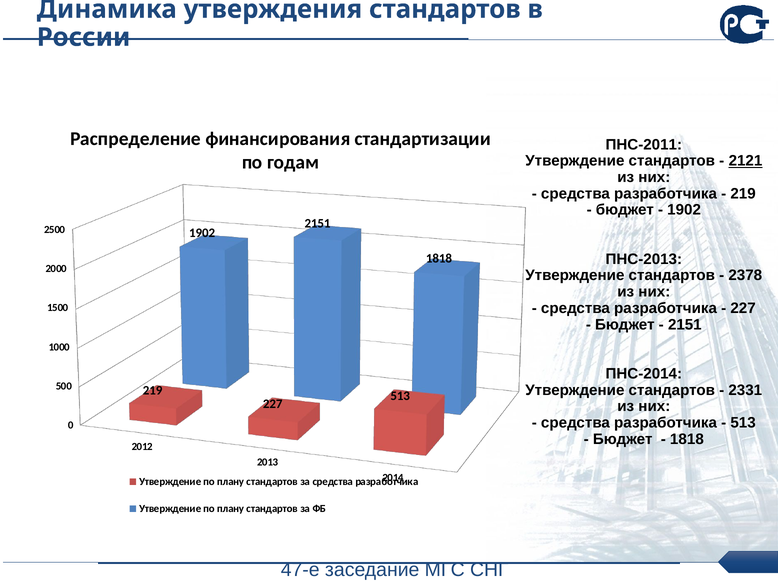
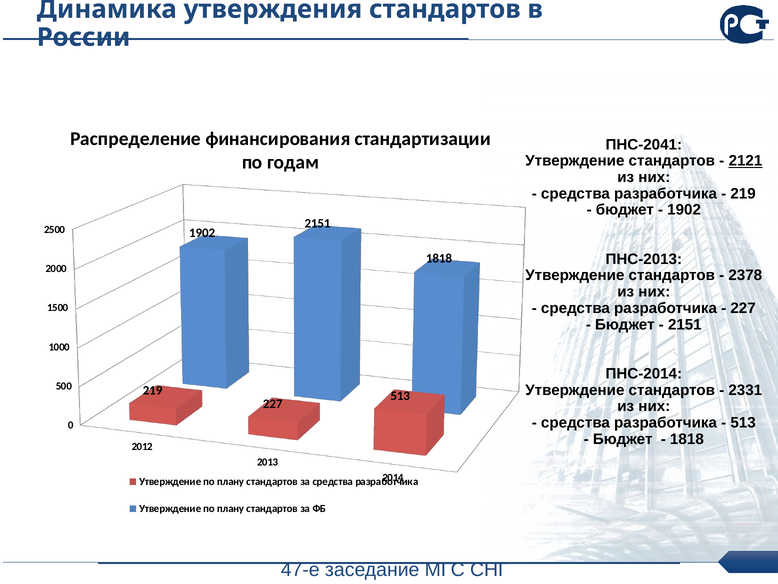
ПНС-2011: ПНС-2011 -> ПНС-2041
